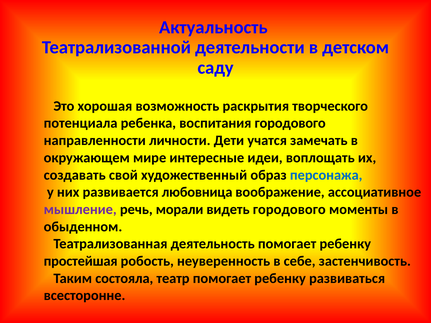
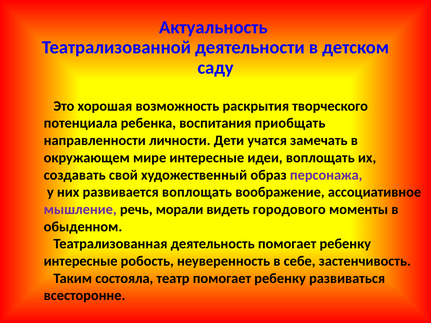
воспитания городового: городового -> приобщать
персонажа colour: blue -> purple
развивается любовница: любовница -> воплощать
простейшая at (81, 261): простейшая -> интересные
